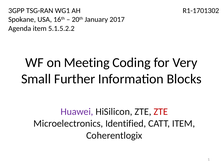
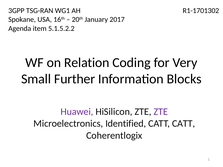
Meeting: Meeting -> Relation
ZTE at (161, 112) colour: red -> purple
CATT ITEM: ITEM -> CATT
